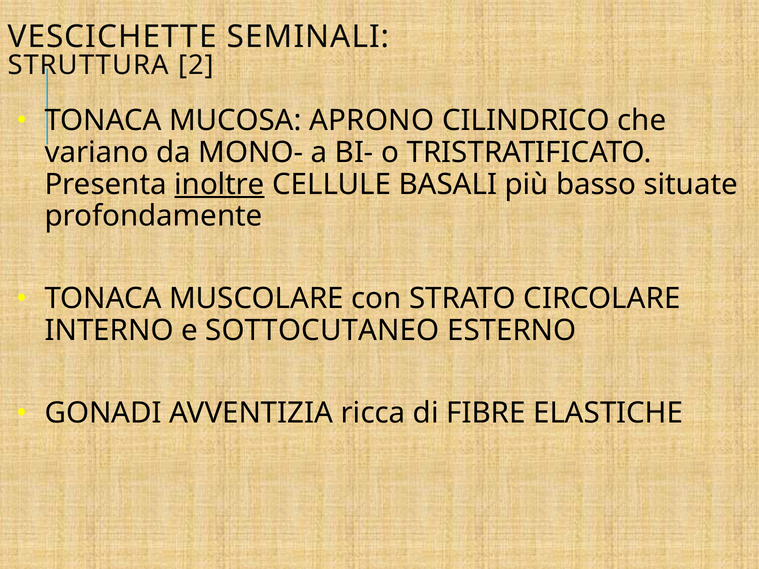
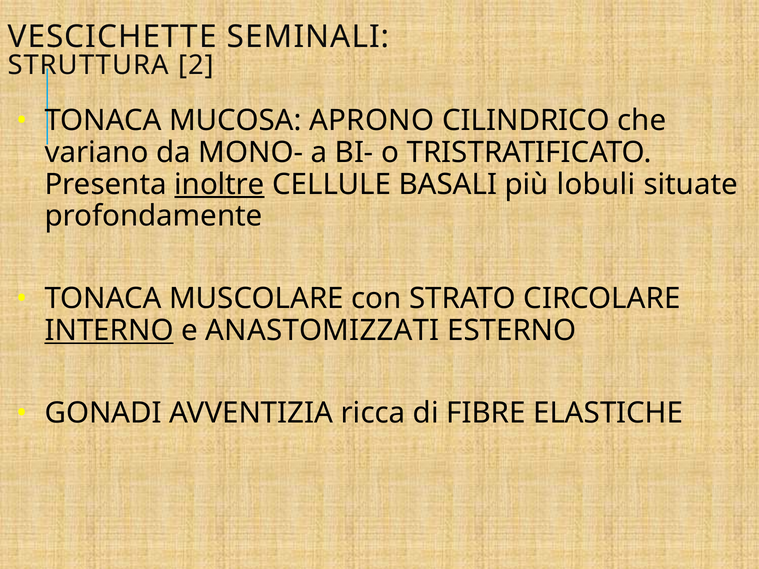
basso: basso -> lobuli
INTERNO underline: none -> present
SOTTOCUTANEO: SOTTOCUTANEO -> ANASTOMIZZATI
